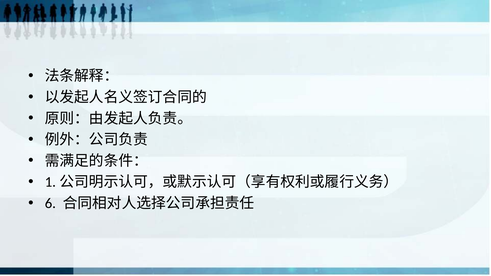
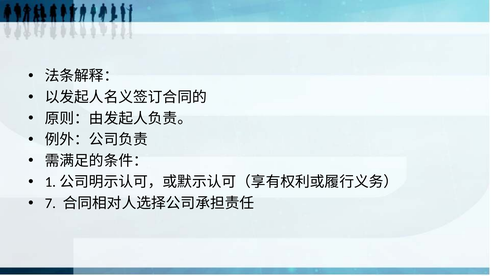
6: 6 -> 7
